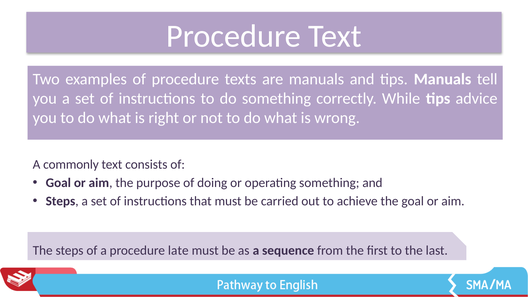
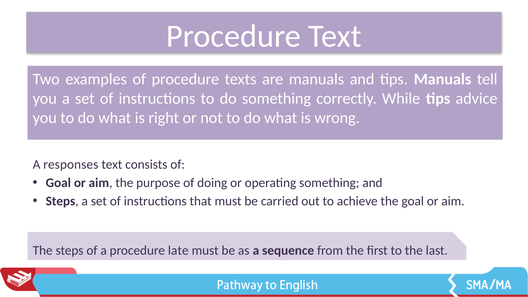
commonly: commonly -> responses
